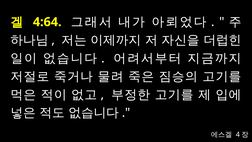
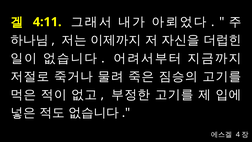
4:64: 4:64 -> 4:11
